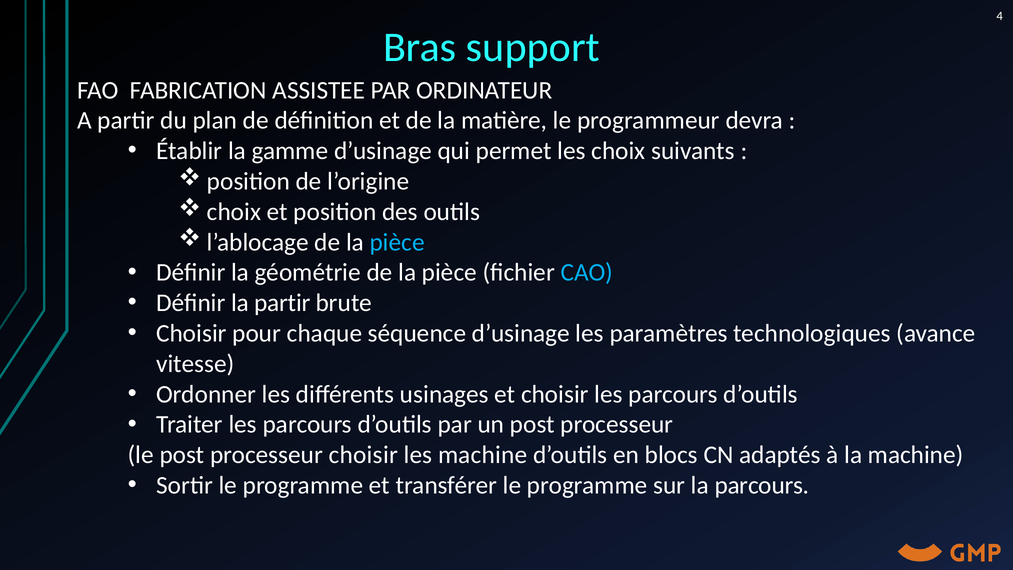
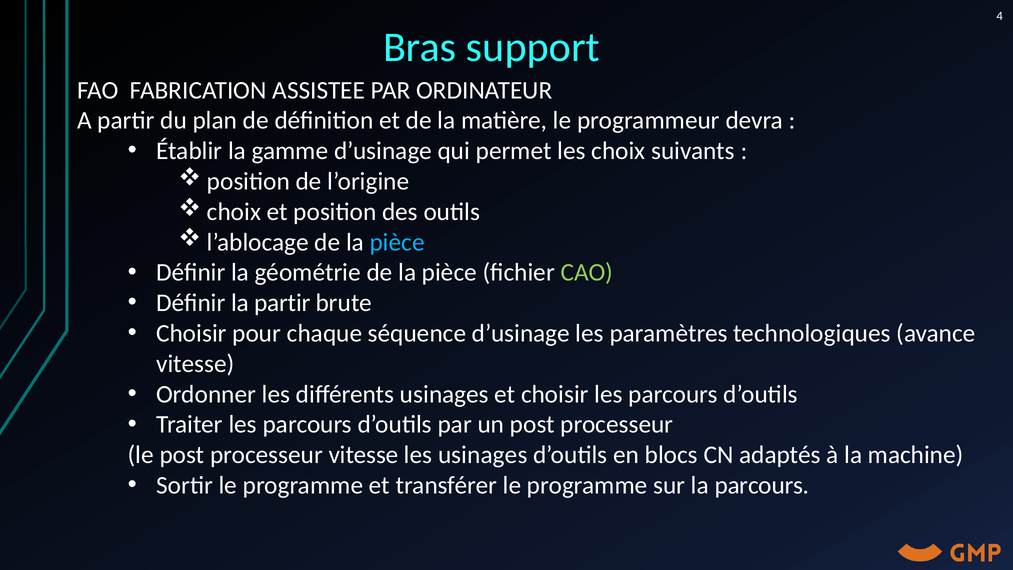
CAO colour: light blue -> light green
processeur choisir: choisir -> vitesse
les machine: machine -> usinages
